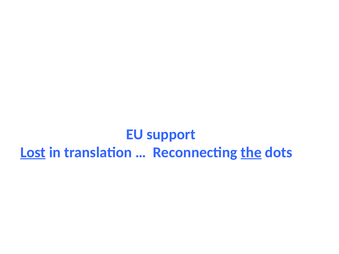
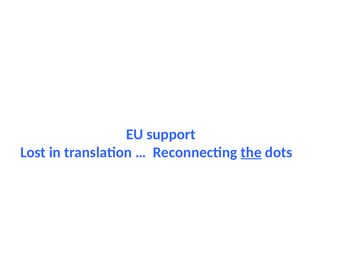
Lost underline: present -> none
